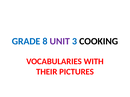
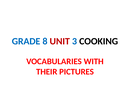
UNIT colour: purple -> red
